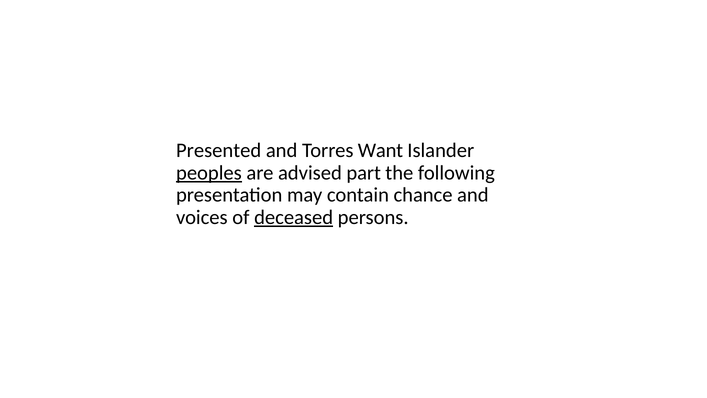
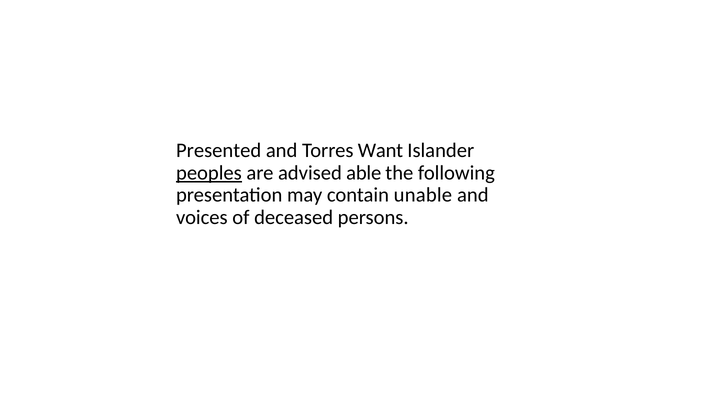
part: part -> able
chance: chance -> unable
deceased underline: present -> none
